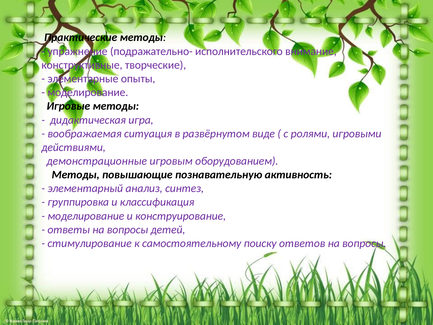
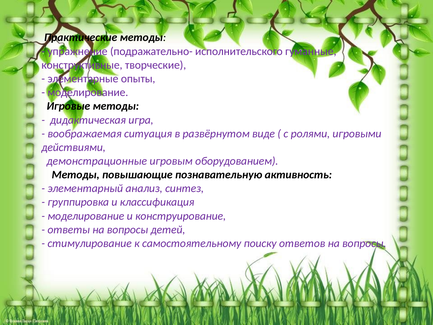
внимание: внимание -> гуманные
